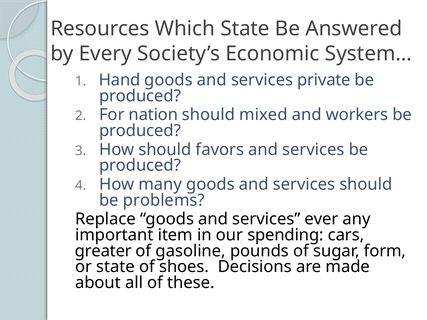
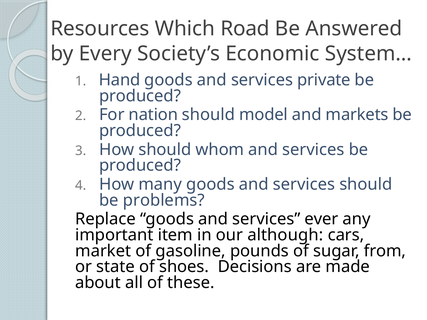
Which State: State -> Road
mixed: mixed -> model
workers: workers -> markets
favors: favors -> whom
spending: spending -> although
greater: greater -> market
form: form -> from
